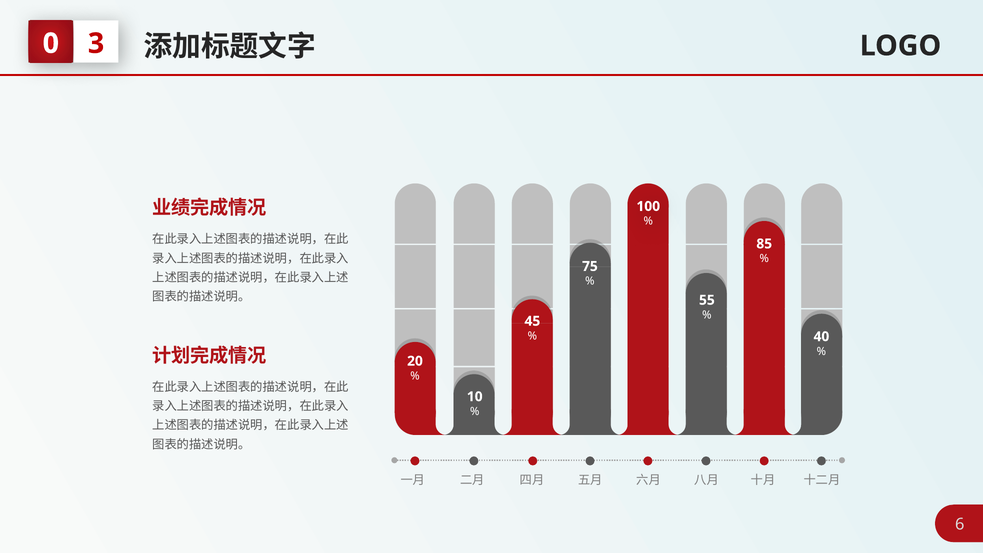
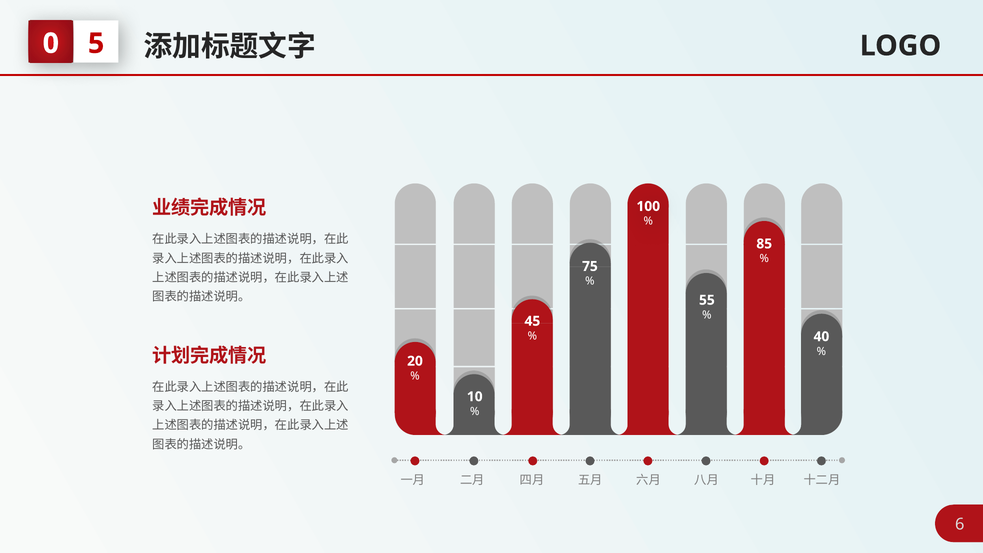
3: 3 -> 5
